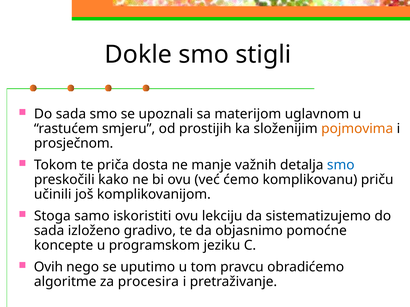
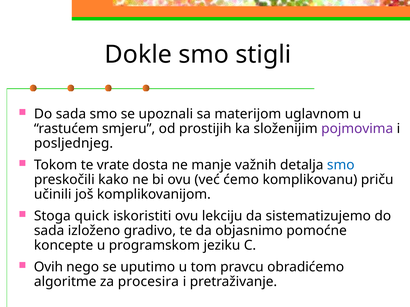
pojmovima colour: orange -> purple
prosječnom: prosječnom -> posljednjeg
priča: priča -> vrate
samo: samo -> quick
